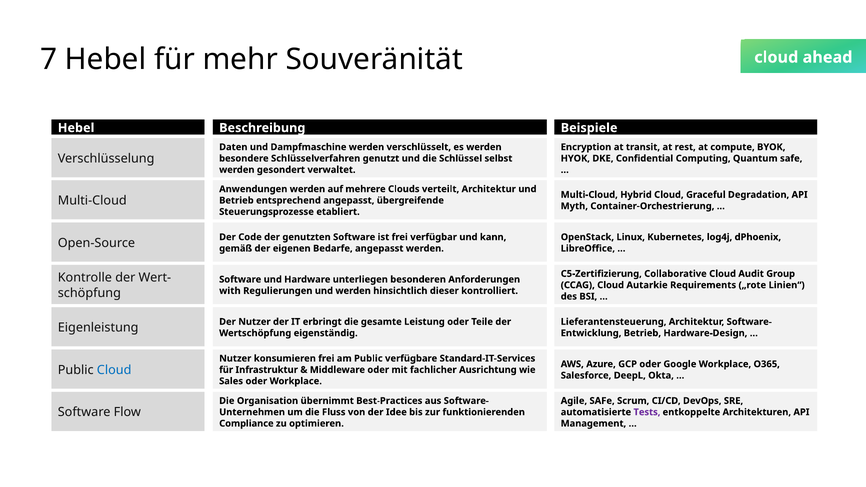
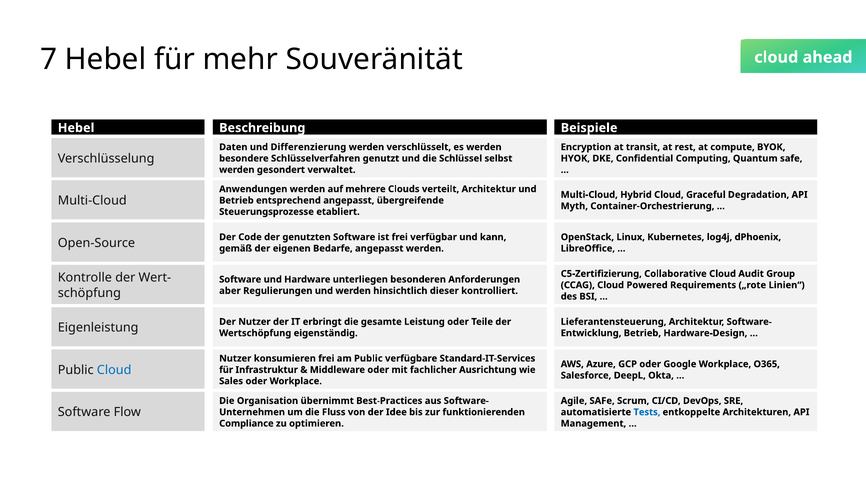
Dampfmaschine: Dampfmaschine -> Differenzierung
Autarkie: Autarkie -> Powered
with: with -> aber
Tests colour: purple -> blue
